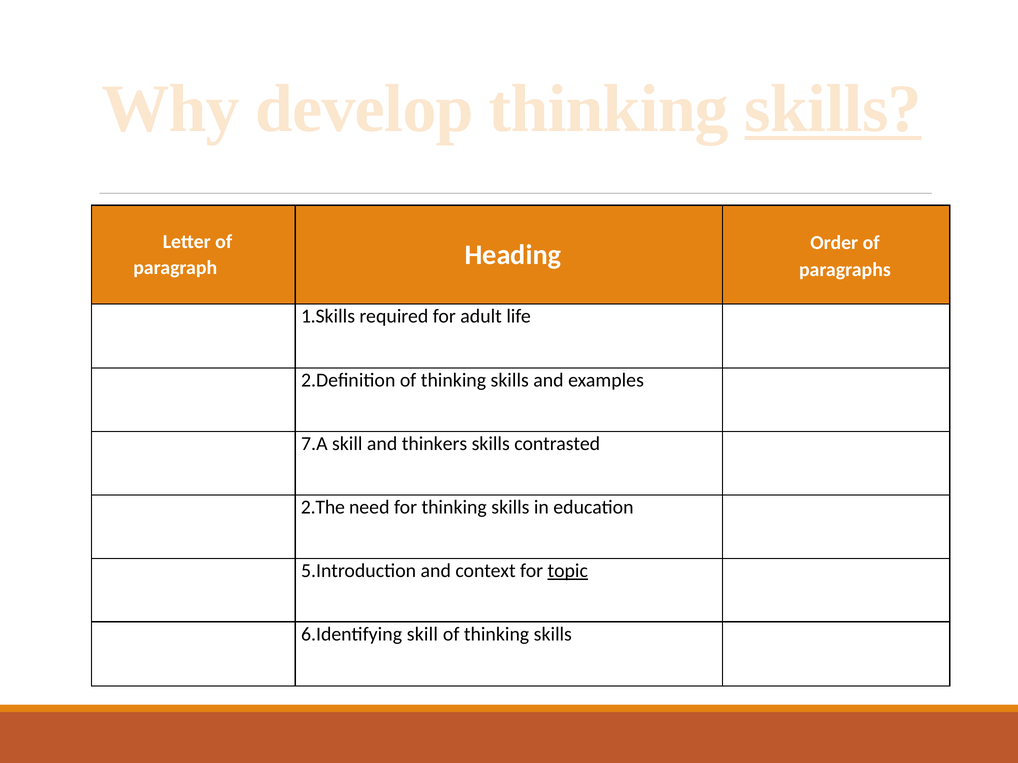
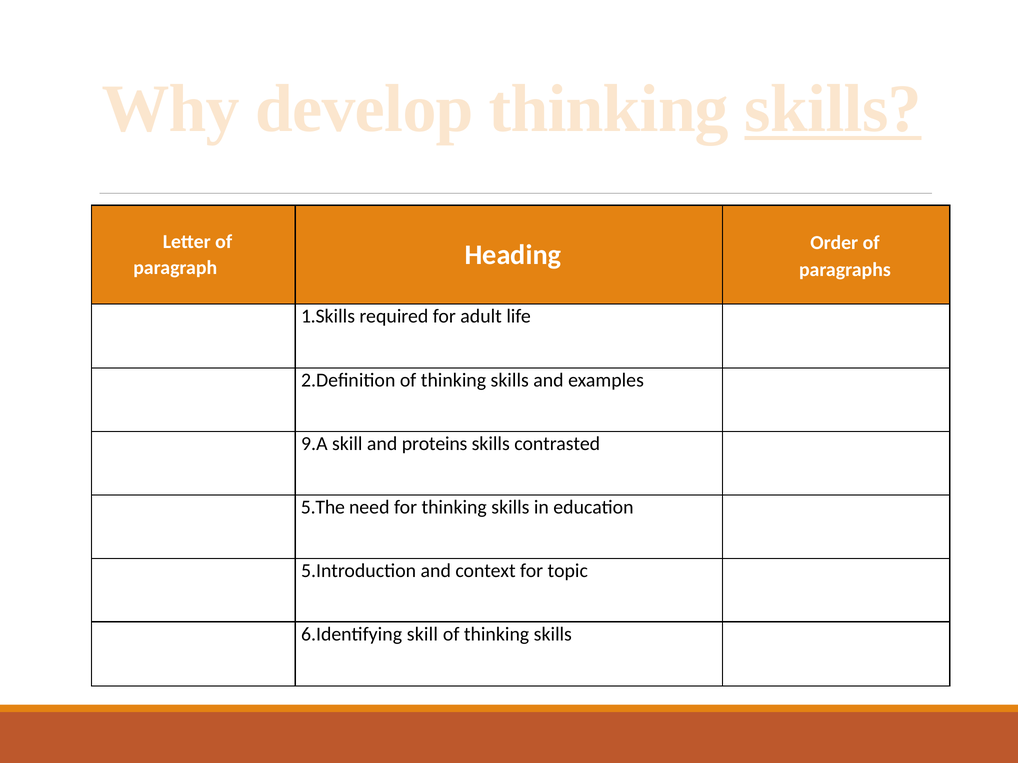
7.A: 7.A -> 9.A
thinkers: thinkers -> proteins
2.The: 2.The -> 5.The
topic underline: present -> none
